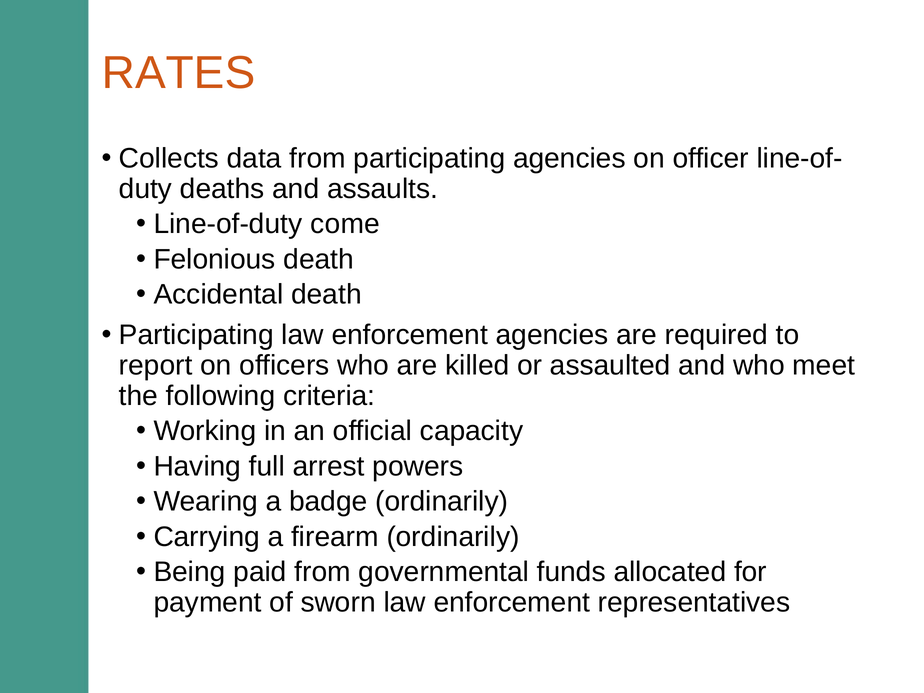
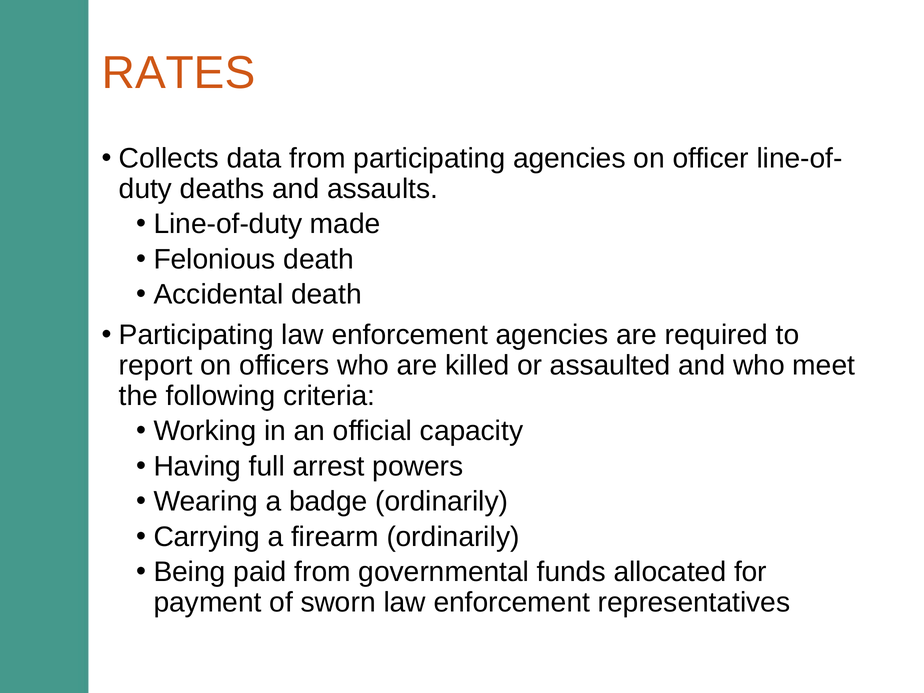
come: come -> made
